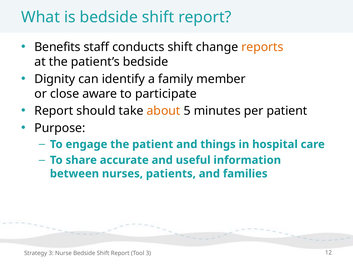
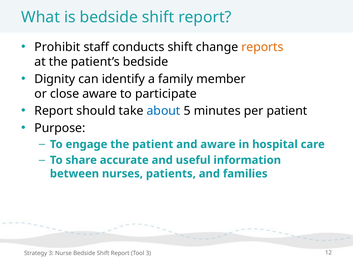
Benefits: Benefits -> Prohibit
about colour: orange -> blue
and things: things -> aware
